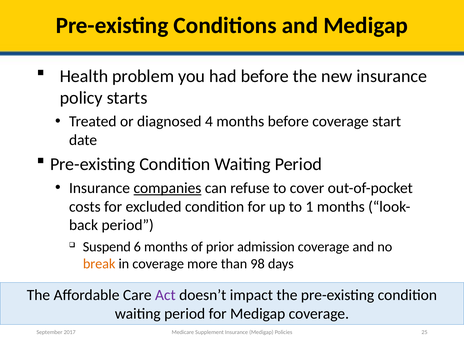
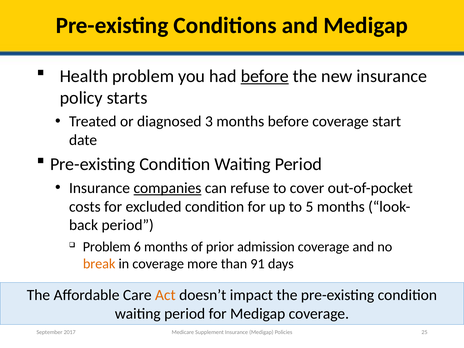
before at (265, 76) underline: none -> present
4: 4 -> 3
1: 1 -> 5
Suspend at (107, 247): Suspend -> Problem
98: 98 -> 91
Act colour: purple -> orange
